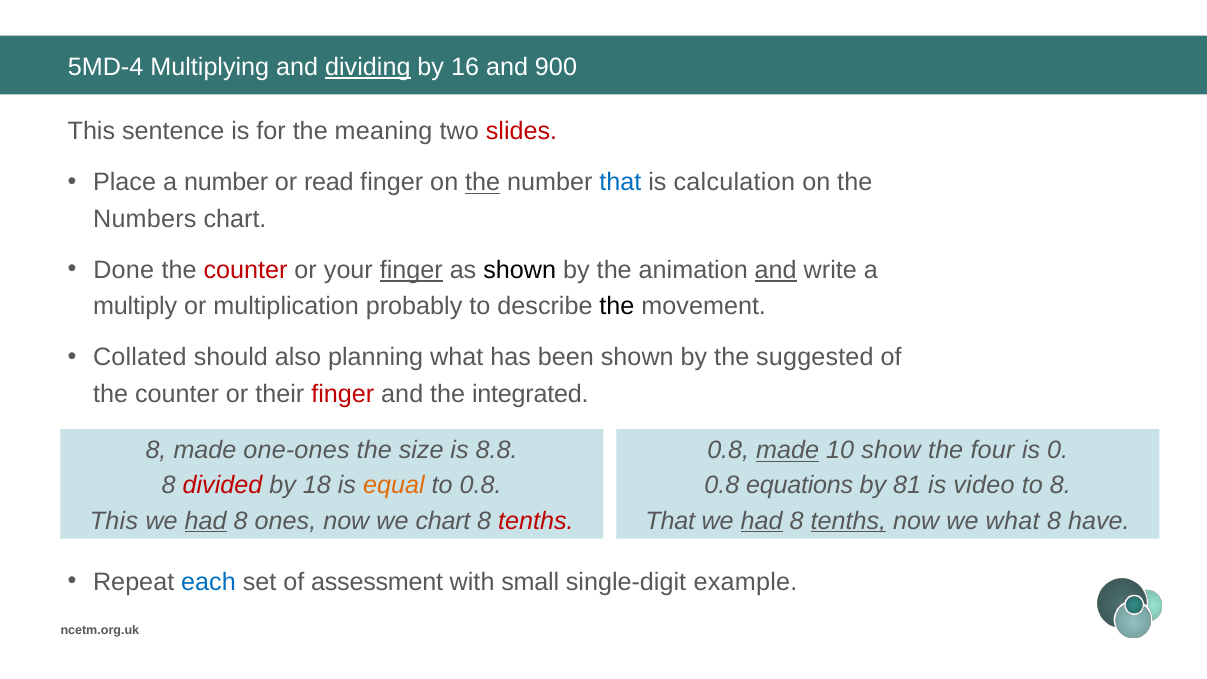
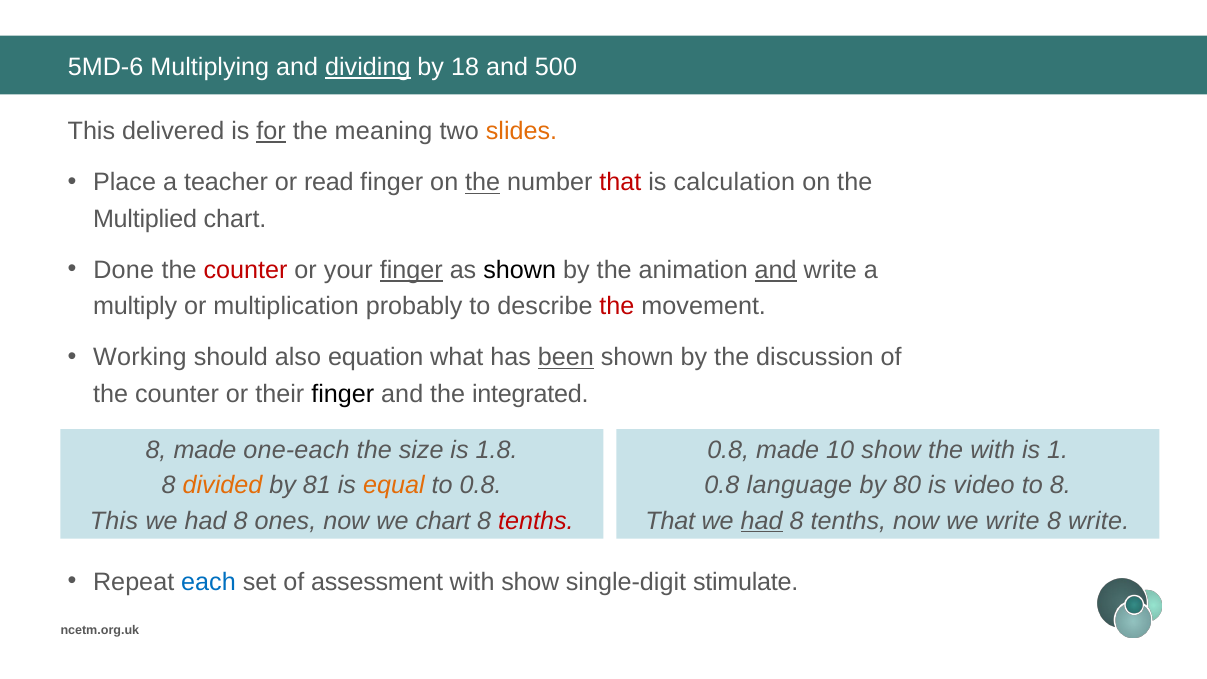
5MD-4: 5MD-4 -> 5MD-6
16: 16 -> 18
900: 900 -> 500
sentence: sentence -> delivered
for underline: none -> present
slides colour: red -> orange
a number: number -> teacher
that at (620, 183) colour: blue -> red
Numbers: Numbers -> Multiplied
the at (617, 306) colour: black -> red
Collated: Collated -> Working
planning: planning -> equation
been underline: none -> present
suggested: suggested -> discussion
finger at (343, 394) colour: red -> black
one-ones: one-ones -> one-each
8.8: 8.8 -> 1.8
made at (788, 450) underline: present -> none
the four: four -> with
0: 0 -> 1
divided colour: red -> orange
18: 18 -> 81
equations: equations -> language
81: 81 -> 80
had at (206, 521) underline: present -> none
tenths at (848, 521) underline: present -> none
we what: what -> write
8 have: have -> write
with small: small -> show
example: example -> stimulate
